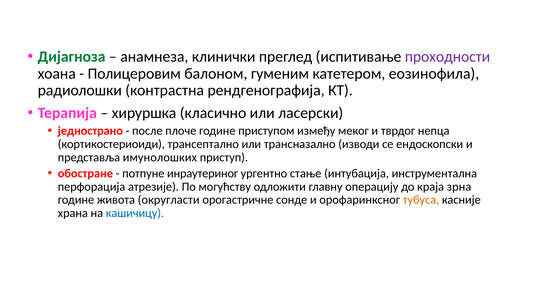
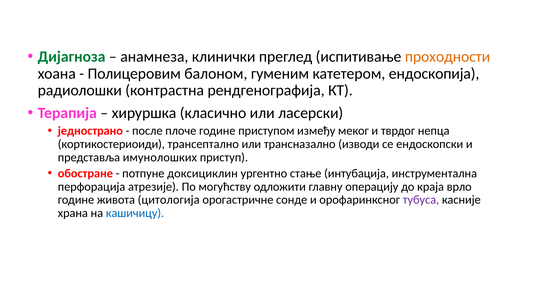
проходности colour: purple -> orange
еозинофила: еозинофила -> ендоскопија
инраутериног: инраутериног -> доксициклин
зрна: зрна -> врло
округласти: округласти -> цитологија
тубуса colour: orange -> purple
